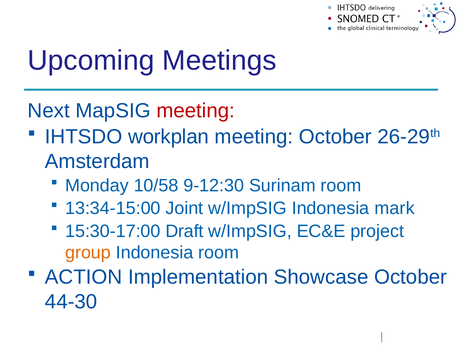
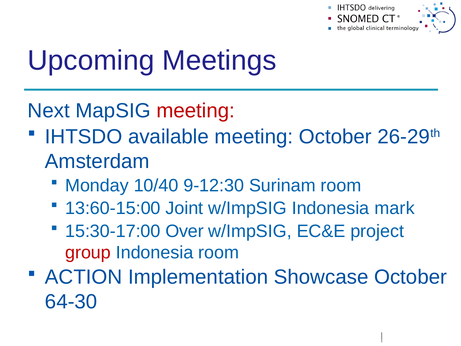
workplan: workplan -> available
10/58: 10/58 -> 10/40
13:34-15:00: 13:34-15:00 -> 13:60-15:00
Draft: Draft -> Over
group colour: orange -> red
44-30: 44-30 -> 64-30
